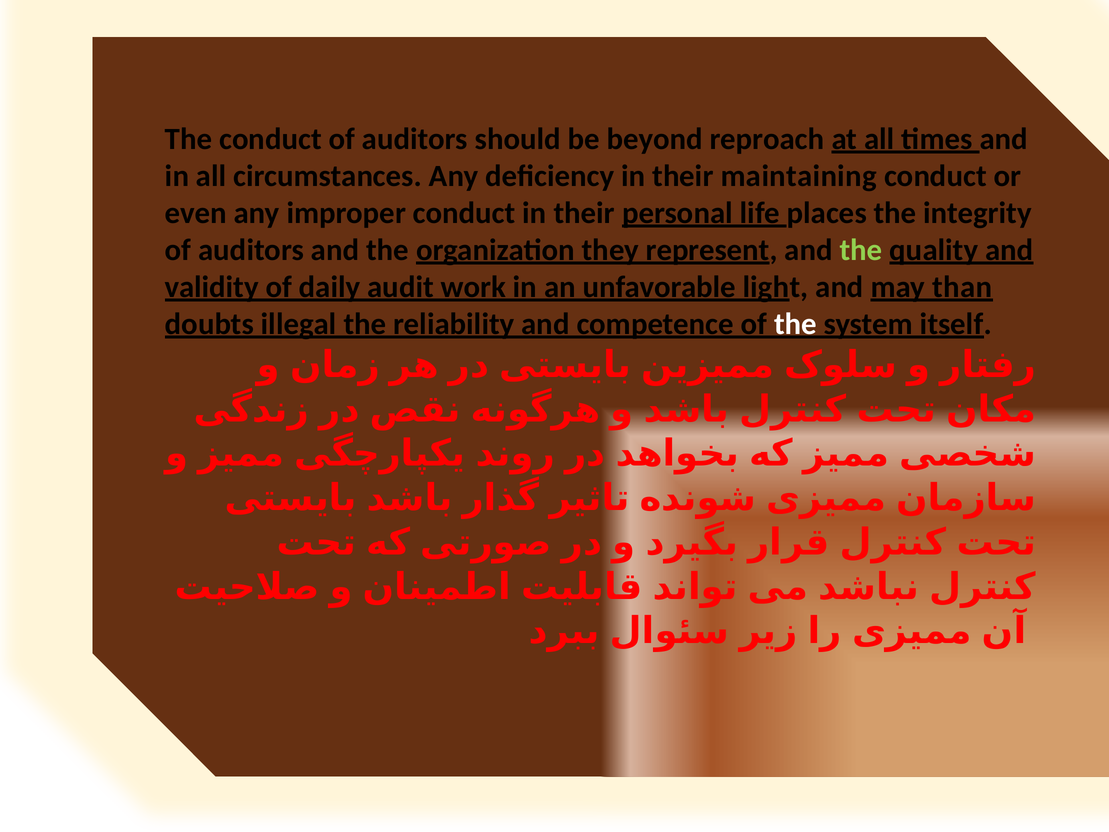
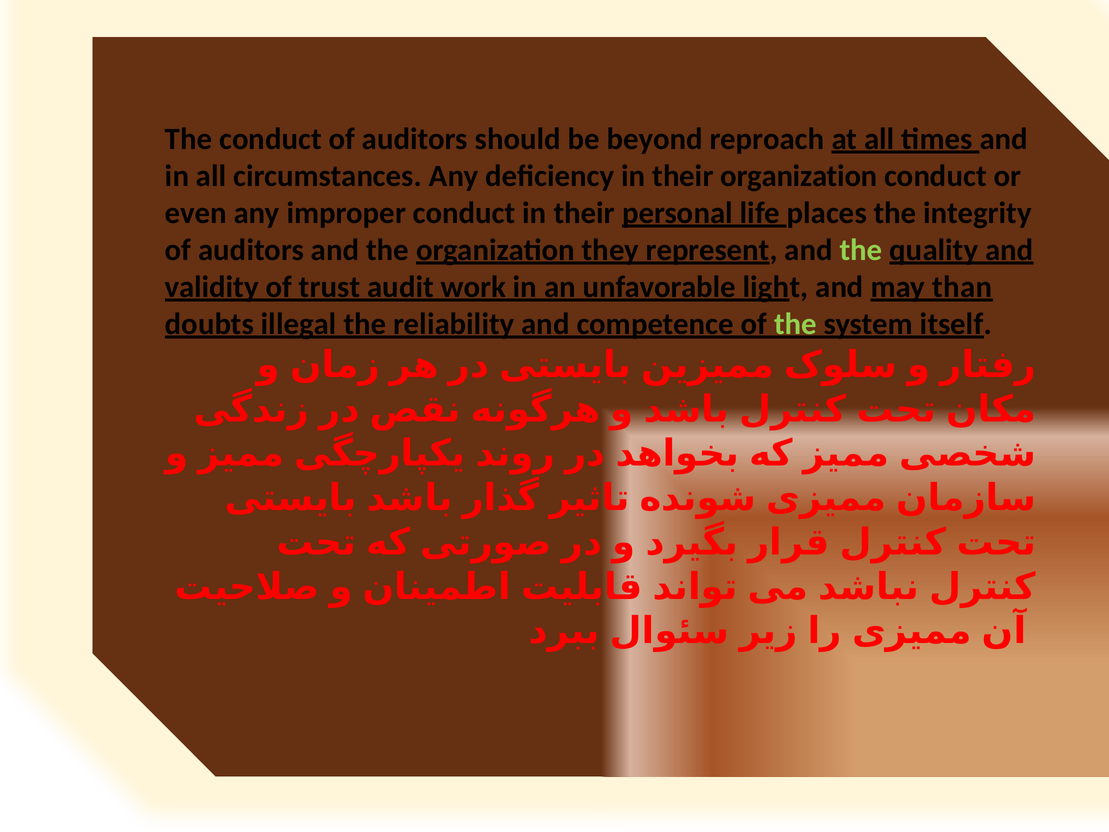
their maintaining: maintaining -> organization
daily: daily -> trust
the at (795, 324) colour: white -> light green
